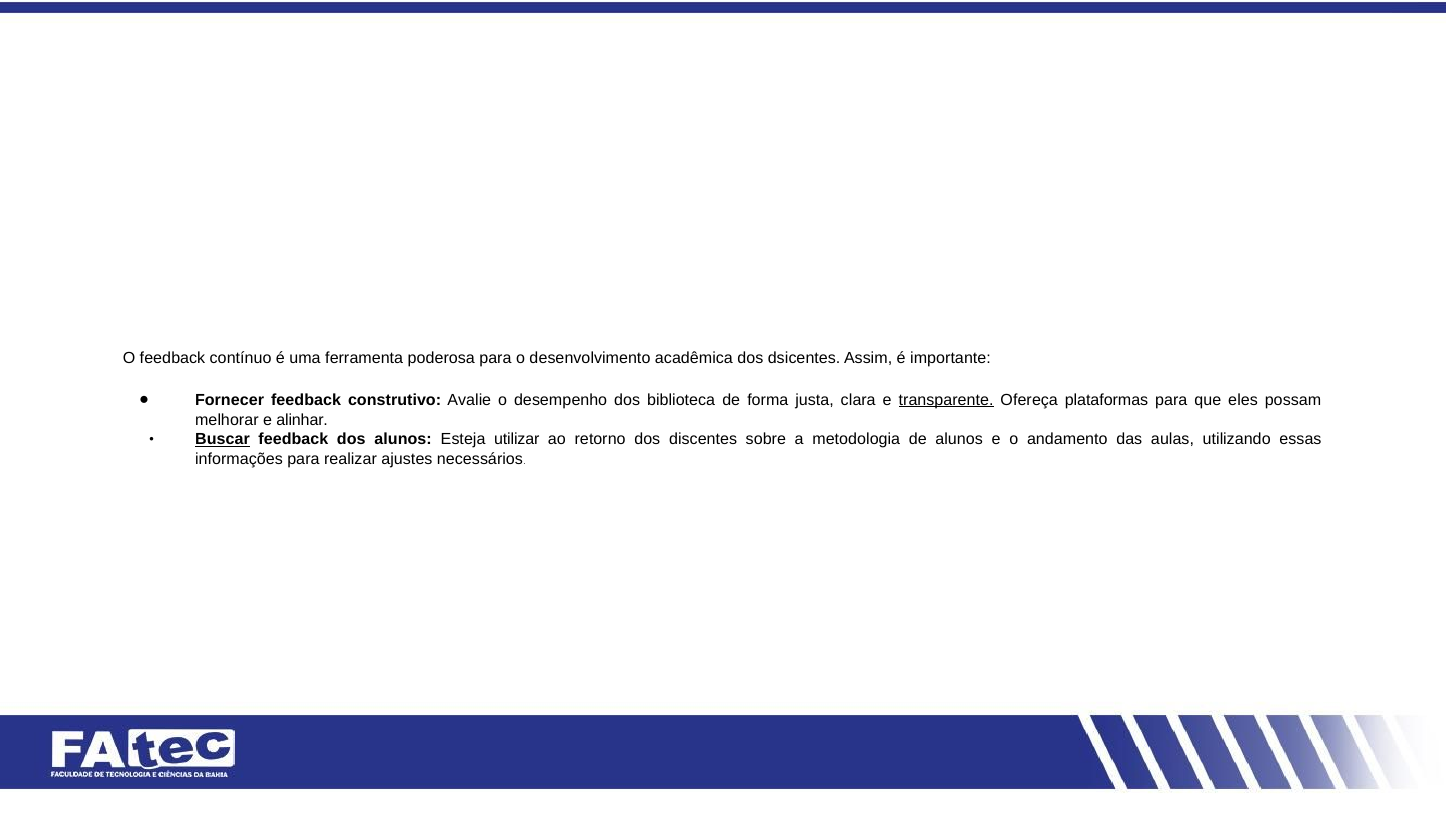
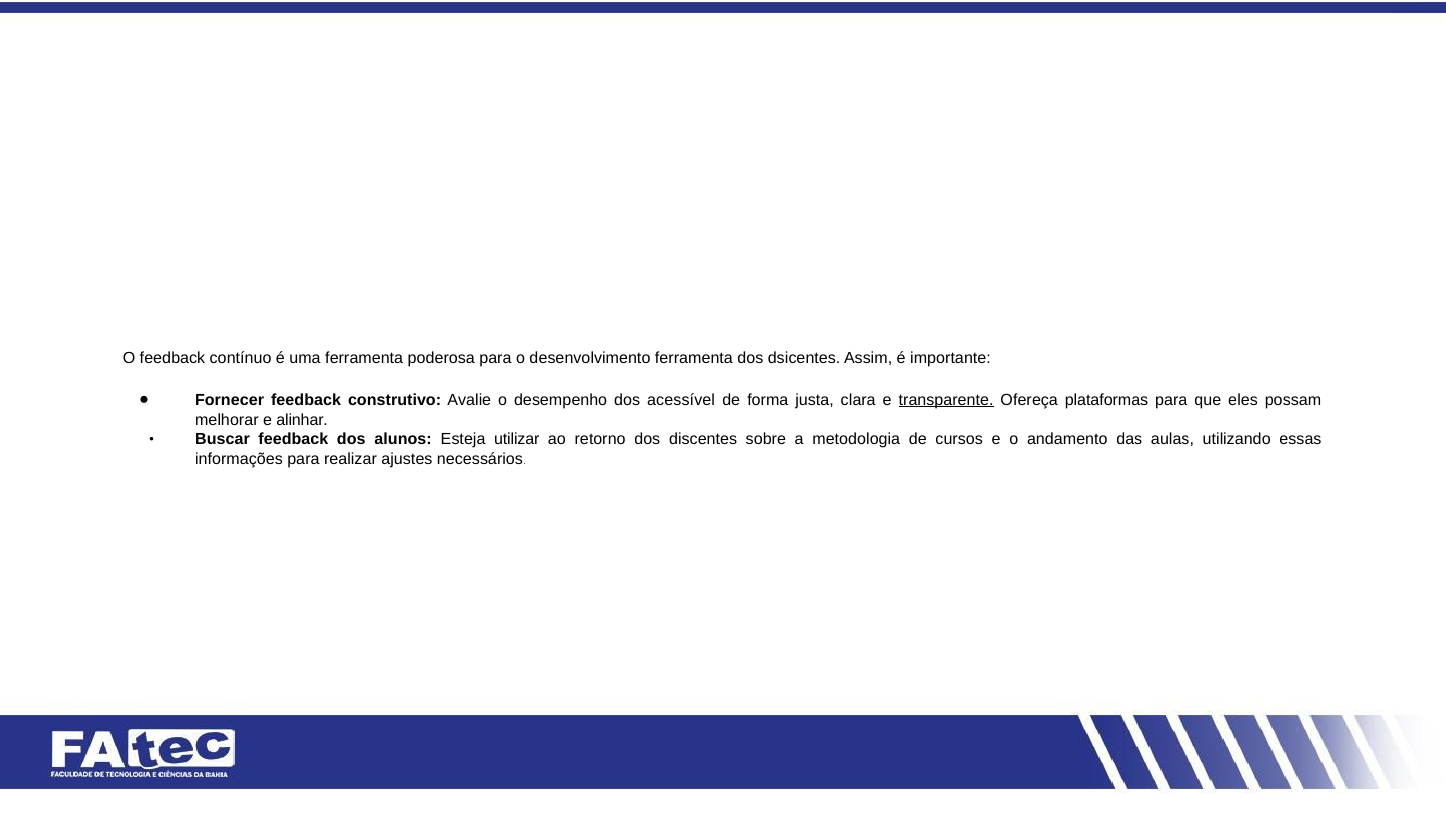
desenvolvimento acadêmica: acadêmica -> ferramenta
biblioteca: biblioteca -> acessível
Buscar underline: present -> none
de alunos: alunos -> cursos
